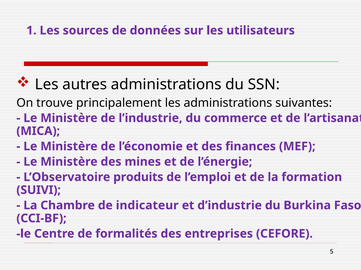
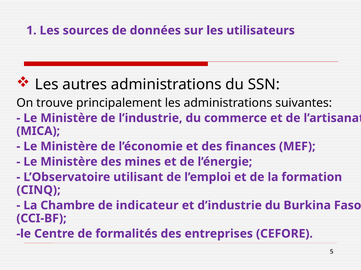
produits: produits -> utilisant
SUIVI: SUIVI -> CINQ
